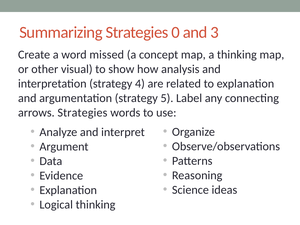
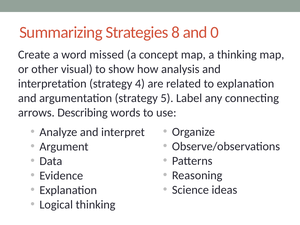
0: 0 -> 8
3: 3 -> 0
arrows Strategies: Strategies -> Describing
